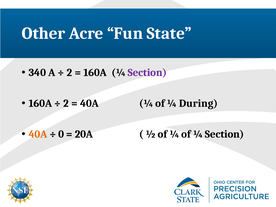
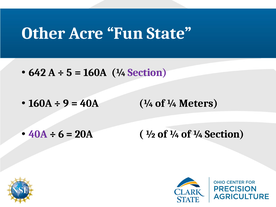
340: 340 -> 642
2 at (69, 72): 2 -> 5
2 at (66, 103): 2 -> 9
During: During -> Meters
40A at (38, 134) colour: orange -> purple
0: 0 -> 6
